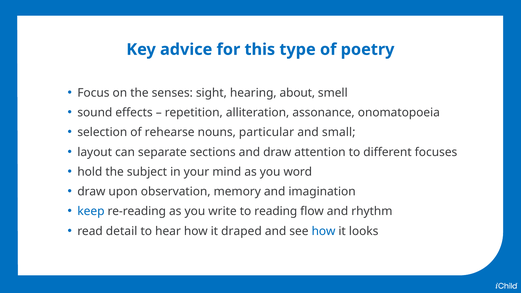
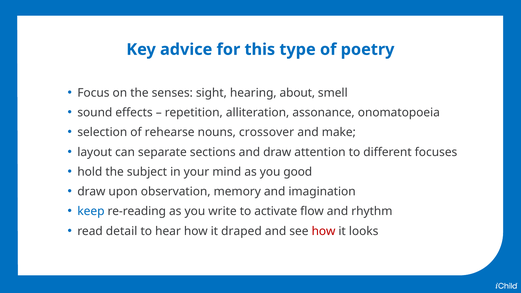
particular: particular -> crossover
small: small -> make
word: word -> good
reading: reading -> activate
how at (324, 231) colour: blue -> red
